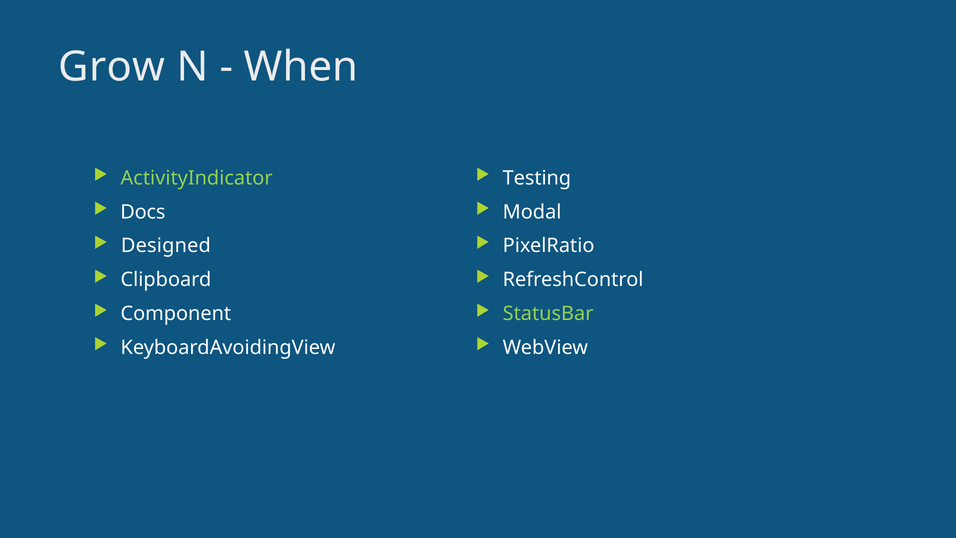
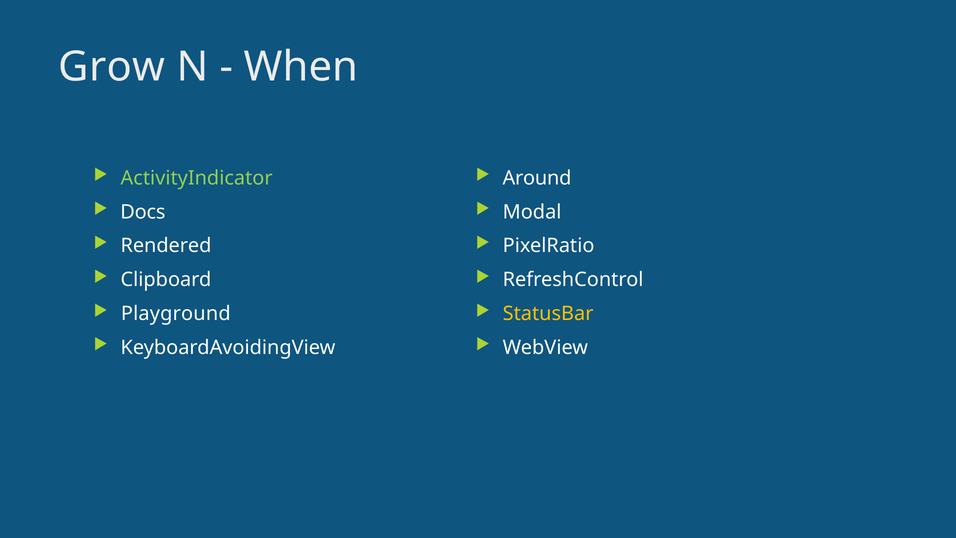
Testing: Testing -> Around
Designed: Designed -> Rendered
Component: Component -> Playground
StatusBar colour: light green -> yellow
